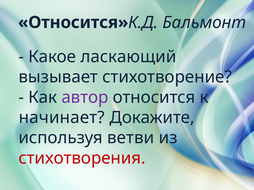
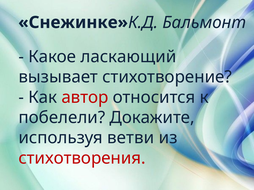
Относится at (73, 23): Относится -> Снежинке
автор colour: purple -> red
начинает: начинает -> побелели
